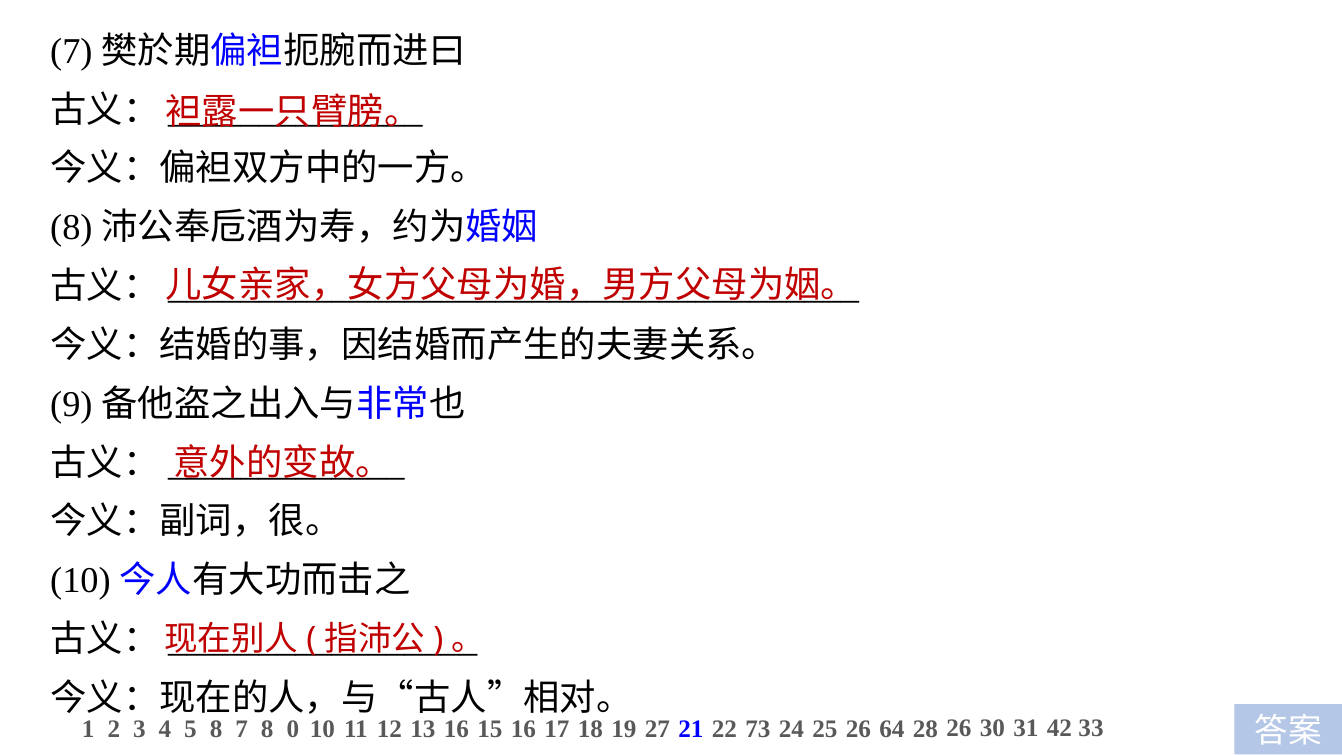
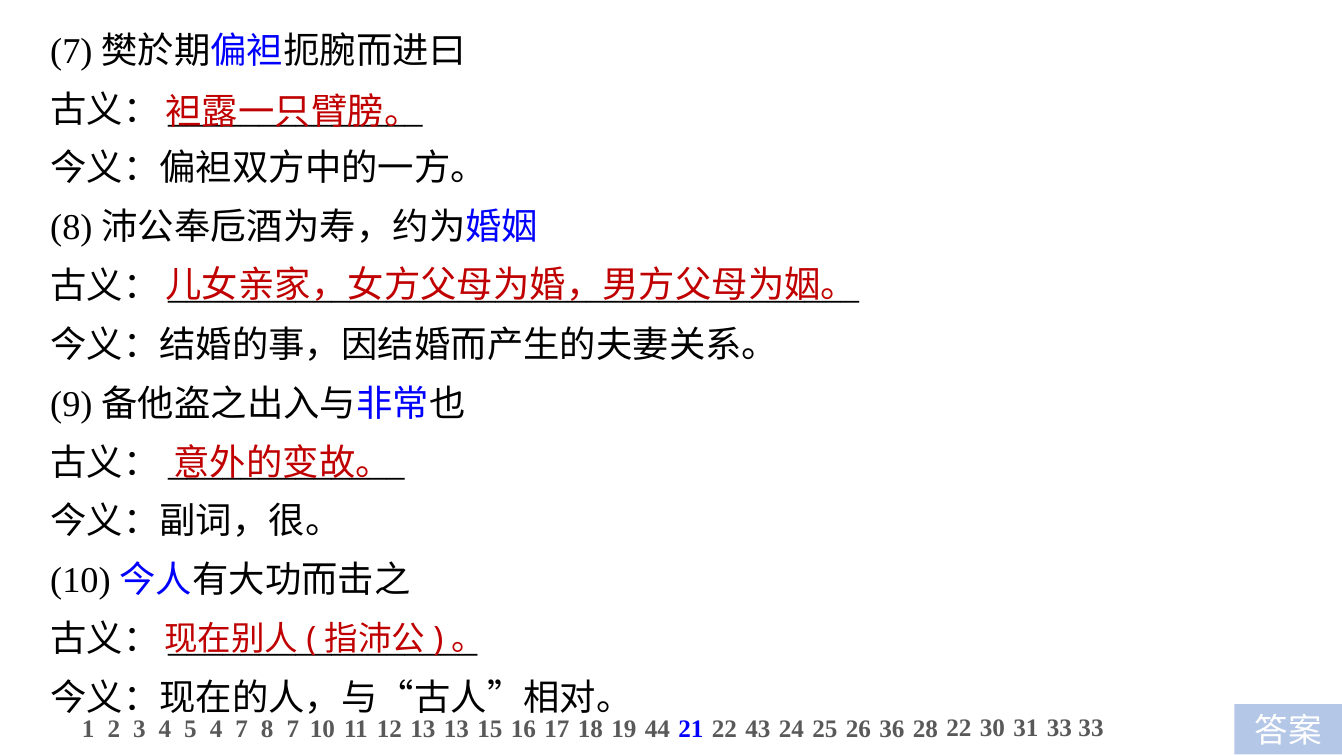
5 8: 8 -> 4
8 0: 0 -> 7
13 16: 16 -> 13
27: 27 -> 44
73: 73 -> 43
64: 64 -> 36
28 26: 26 -> 22
31 42: 42 -> 33
